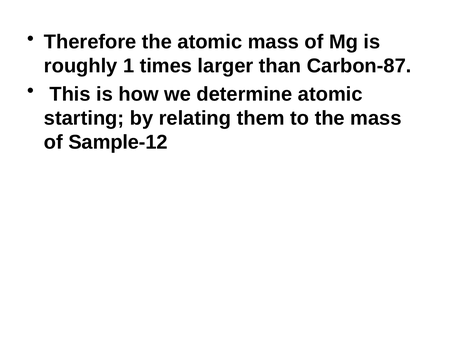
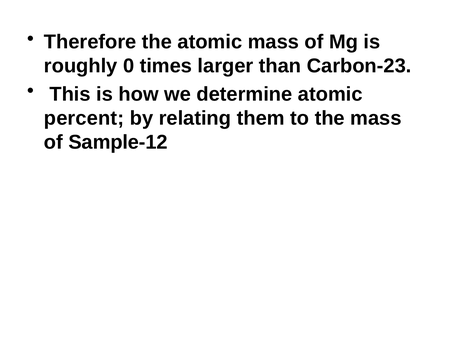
1: 1 -> 0
Carbon-87: Carbon-87 -> Carbon-23
starting: starting -> percent
